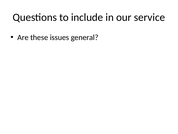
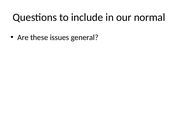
service: service -> normal
